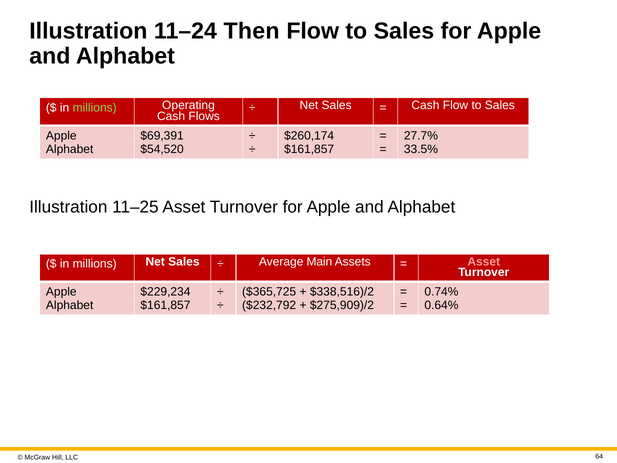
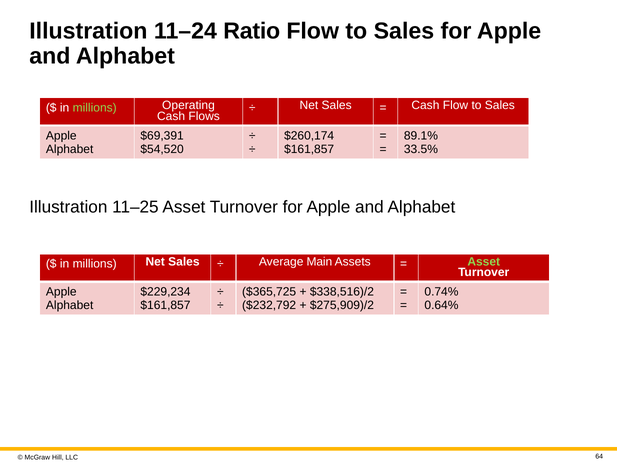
Then: Then -> Ratio
27.7%: 27.7% -> 89.1%
Asset at (484, 262) colour: pink -> light green
